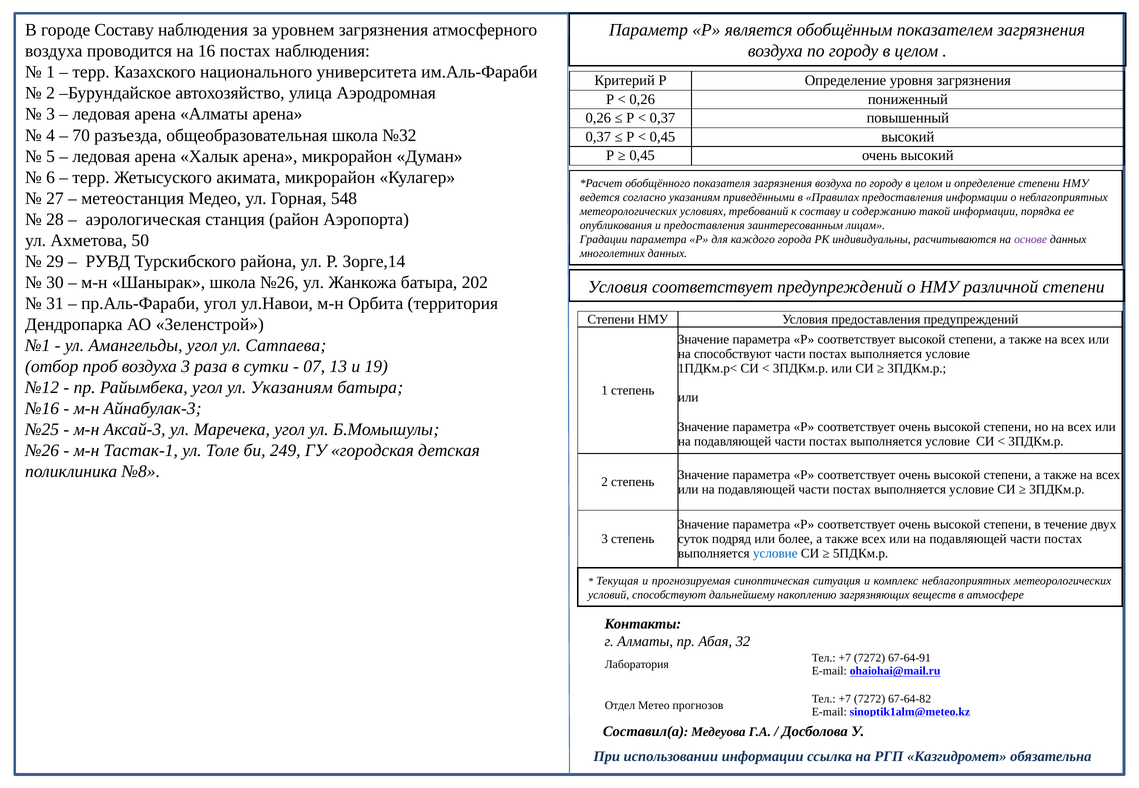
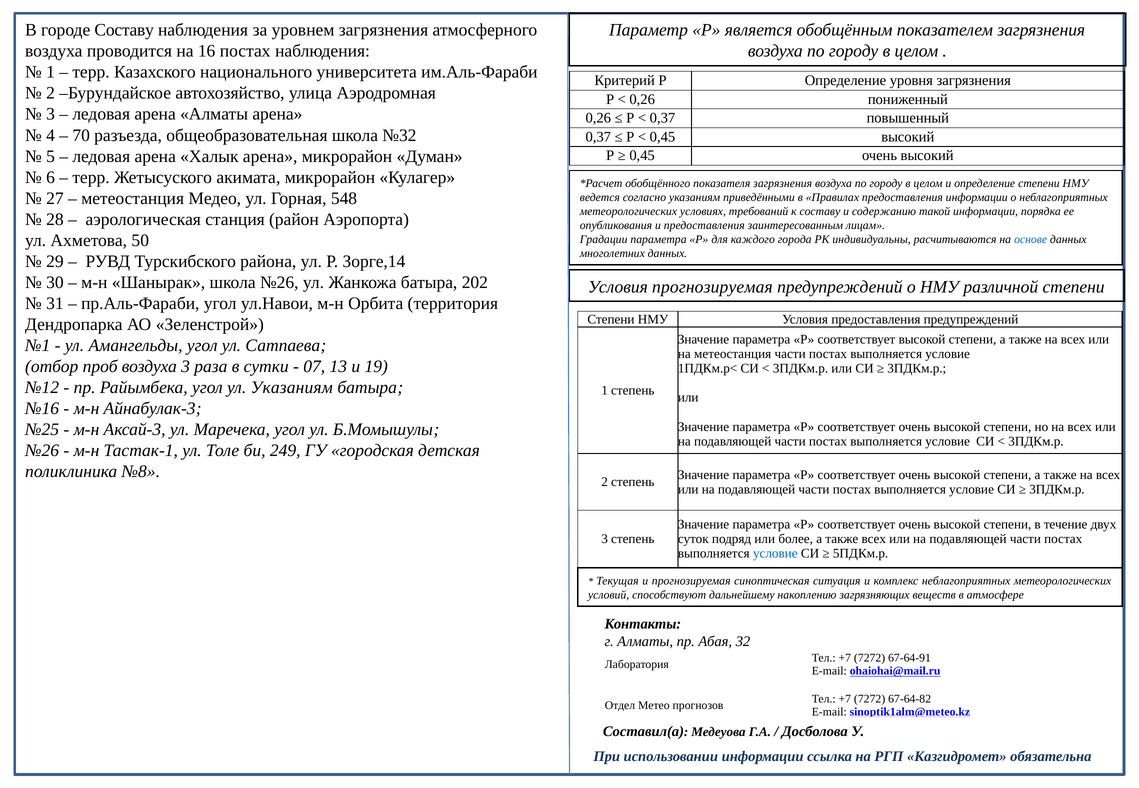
основе colour: purple -> blue
Условия соответствует: соответствует -> прогнозируемая
на способствуют: способствуют -> метеостанция
